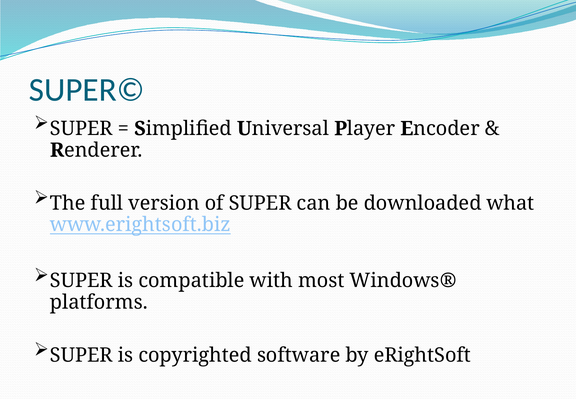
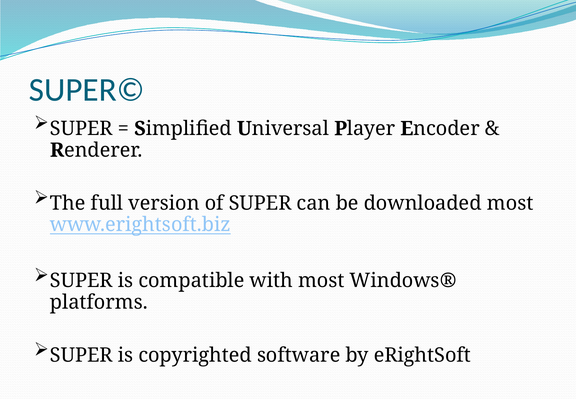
downloaded what: what -> most
